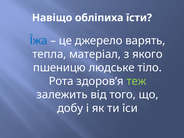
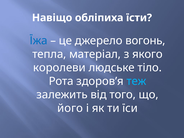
варять: варять -> вогонь
пшеницю: пшеницю -> королеви
теж colour: light green -> light blue
добу: добу -> його
